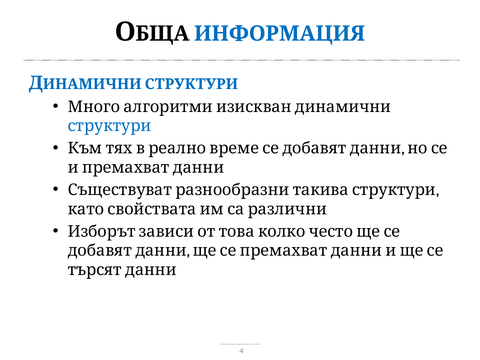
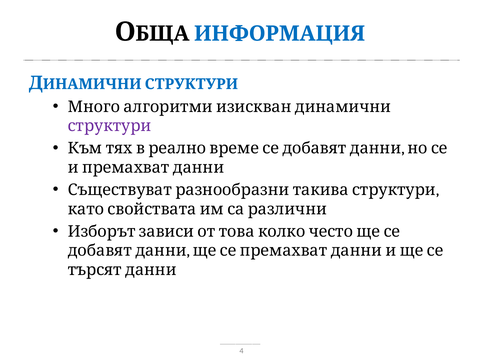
структури at (110, 126) colour: blue -> purple
